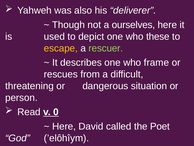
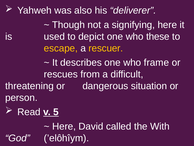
ourselves: ourselves -> signifying
rescuer colour: light green -> yellow
0: 0 -> 5
Poet: Poet -> With
